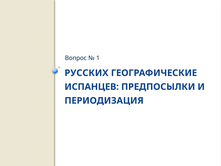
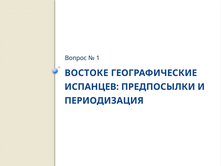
РУССКИХ: РУССКИХ -> ВОСТОКЕ
